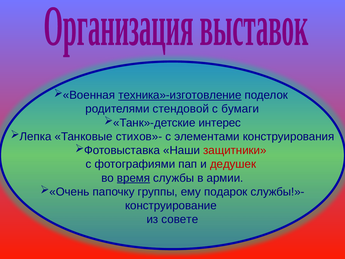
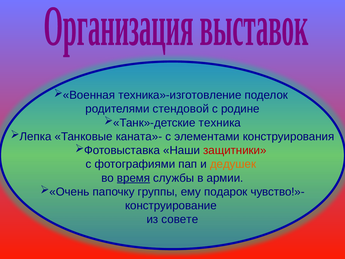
техника»-изготовление underline: present -> none
бумаги: бумаги -> родине
интерес: интерес -> техника
стихов»-: стихов»- -> каната»-
дедушек colour: red -> orange
службы!»-: службы!»- -> чувство!»-
